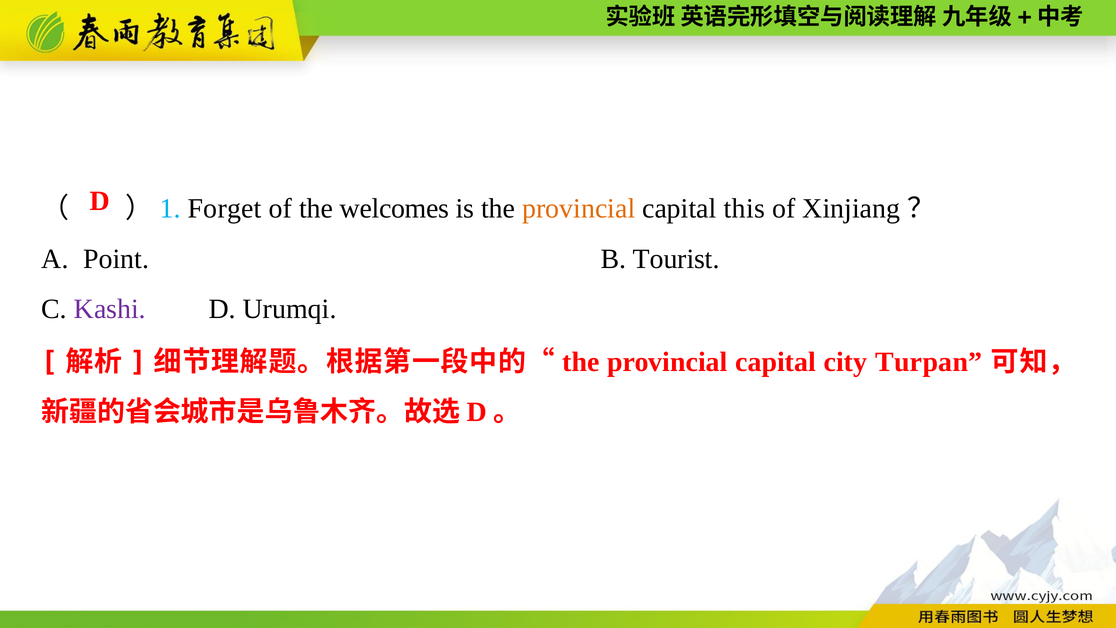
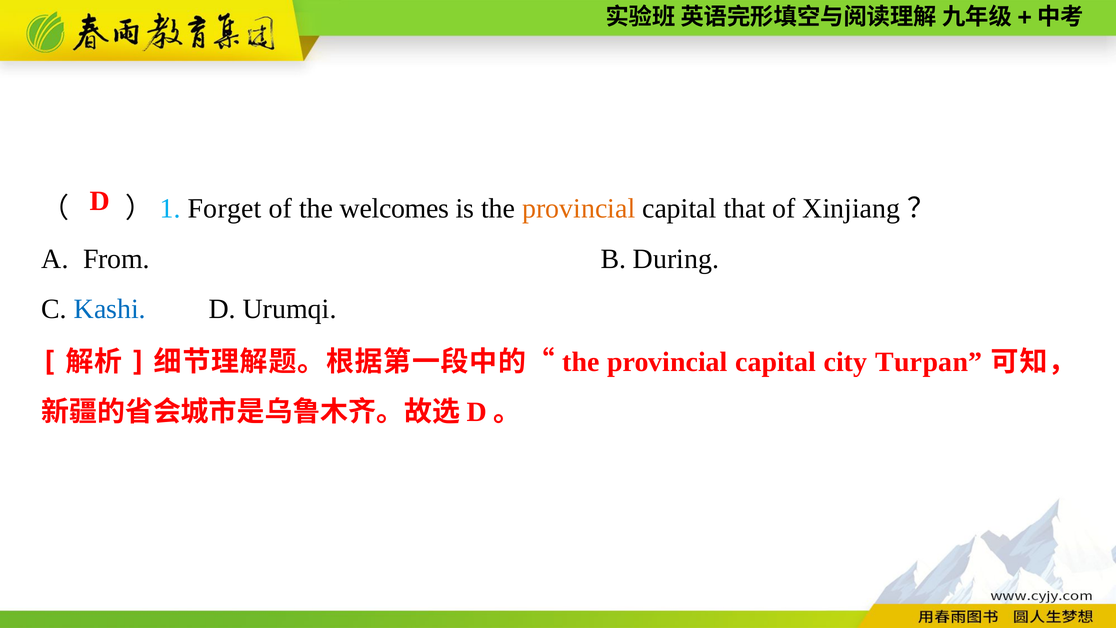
this: this -> that
Point: Point -> From
Tourist: Tourist -> During
Kashi colour: purple -> blue
